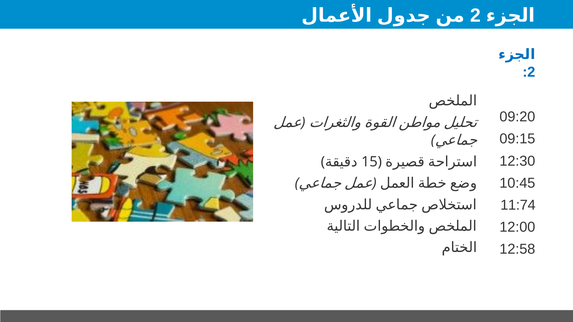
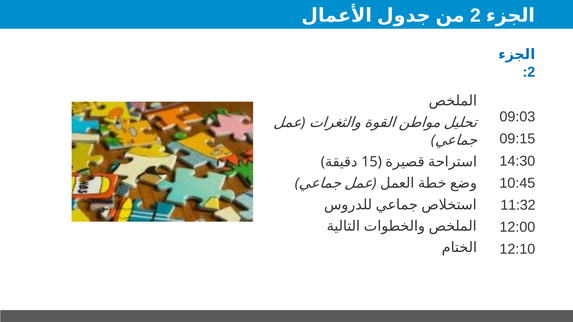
09:20: 09:20 -> 09:03
12:30: 12:30 -> 14:30
11:74: 11:74 -> 11:32
12:58: 12:58 -> 12:10
